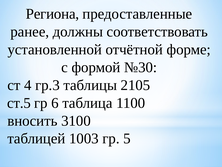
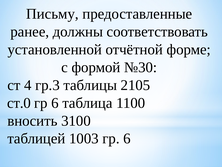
Региона: Региона -> Письму
ст.5: ст.5 -> ст.0
1003 гр 5: 5 -> 6
